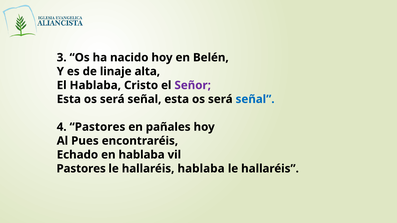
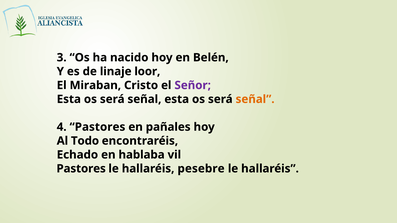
alta: alta -> loor
El Hablaba: Hablaba -> Miraban
señal at (255, 99) colour: blue -> orange
Pues: Pues -> Todo
hallaréis hablaba: hablaba -> pesebre
